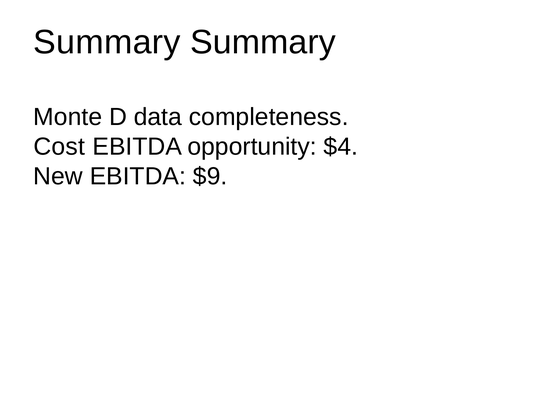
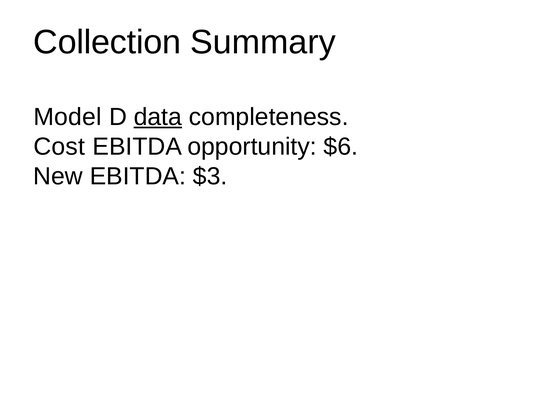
Summary at (107, 42): Summary -> Collection
Monte: Monte -> Model
data underline: none -> present
$4: $4 -> $6
$9: $9 -> $3
